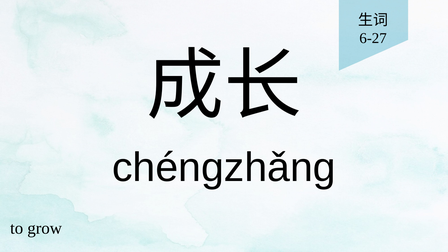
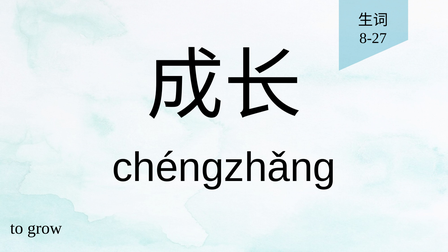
6-27: 6-27 -> 8-27
